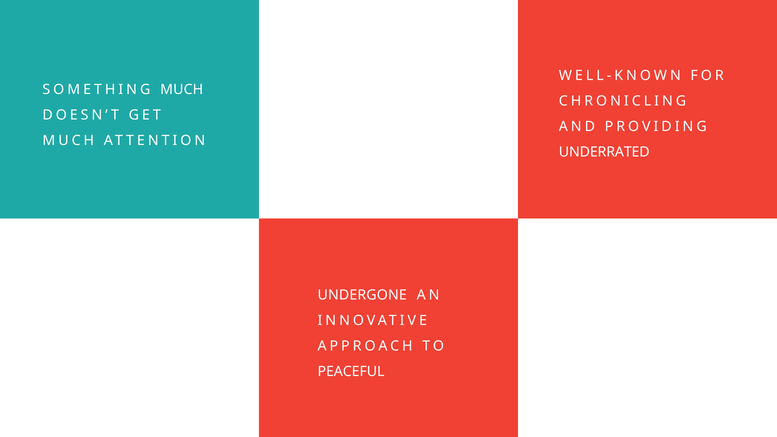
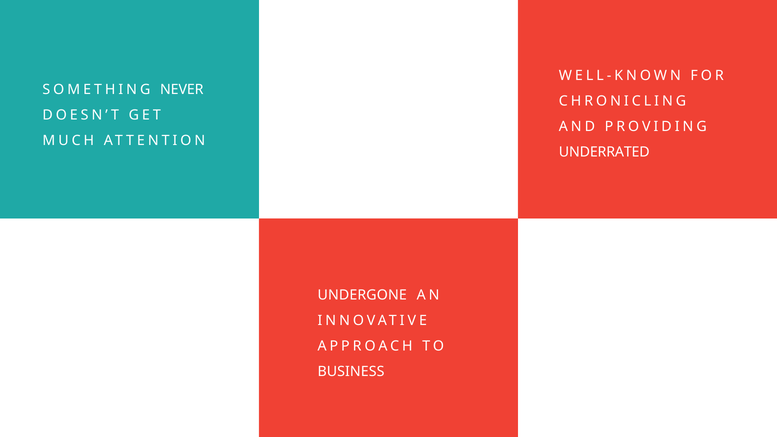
SOMETHING MUCH: MUCH -> NEVER
PEACEFUL: PEACEFUL -> BUSINESS
